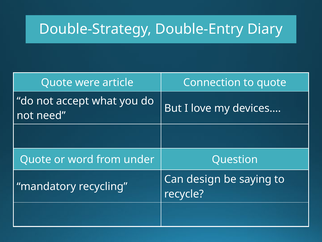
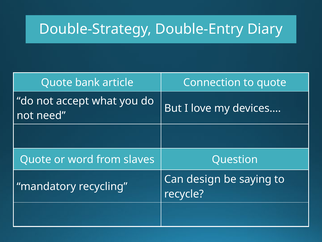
were: were -> bank
under: under -> slaves
